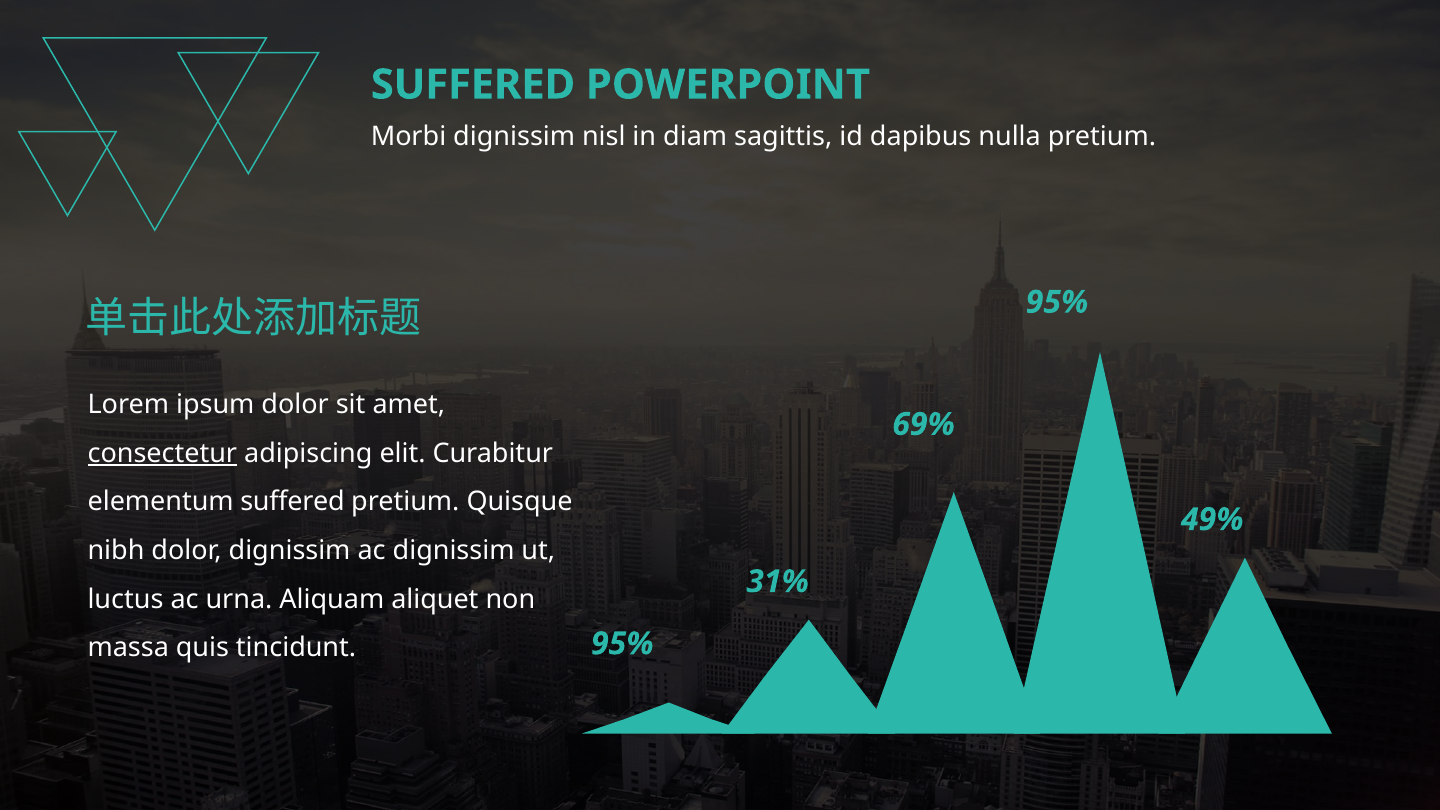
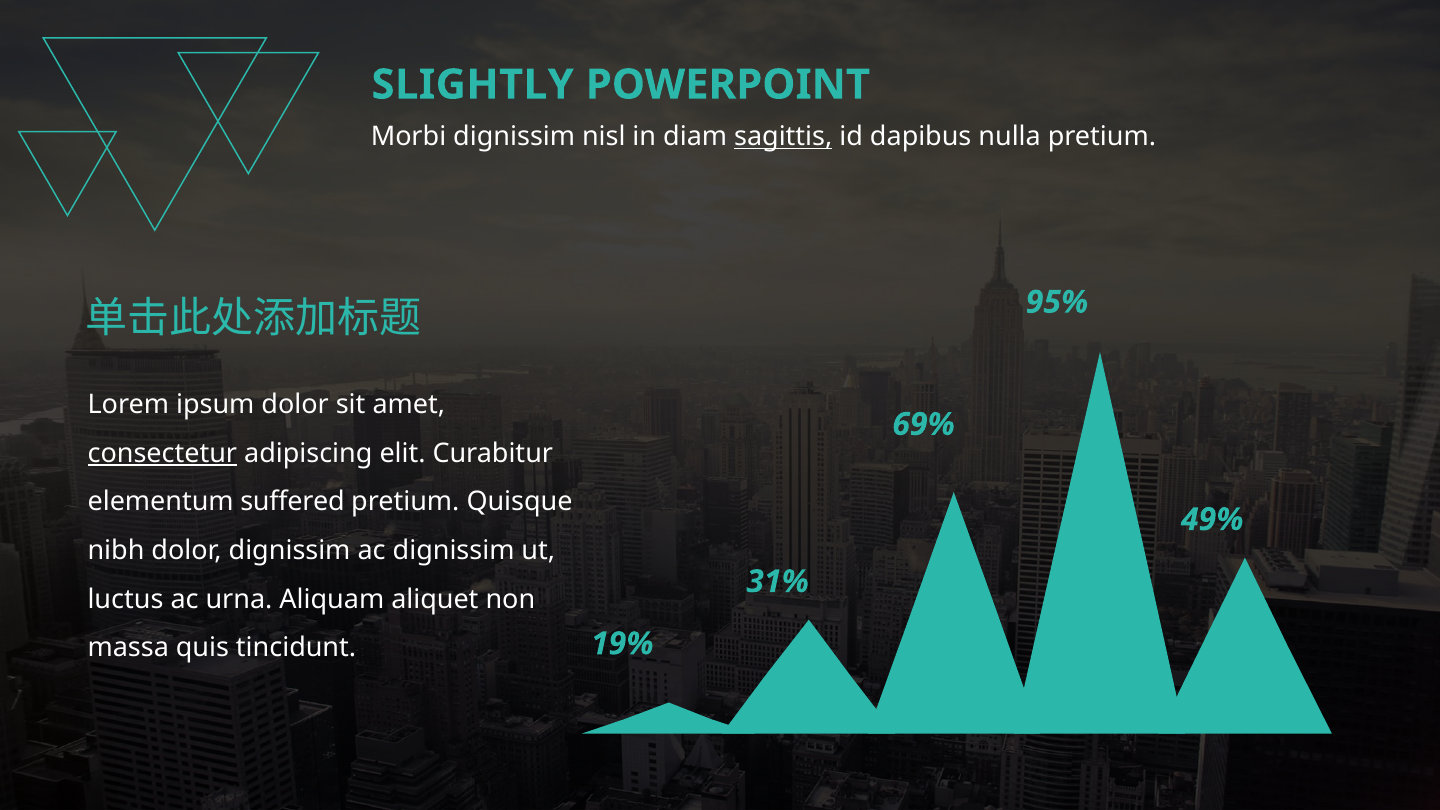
SUFFERED at (473, 85): SUFFERED -> SLIGHTLY
sagittis underline: none -> present
95% at (622, 644): 95% -> 19%
